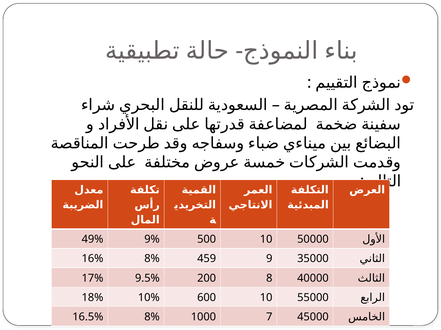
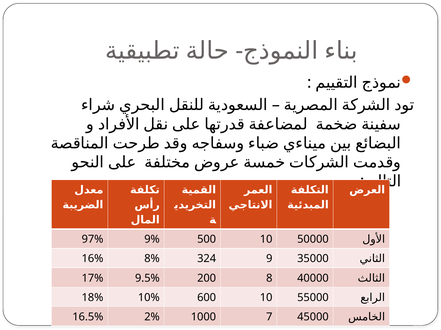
49%: 49% -> 97%
459: 459 -> 324
16.5% 8%: 8% -> 2%
